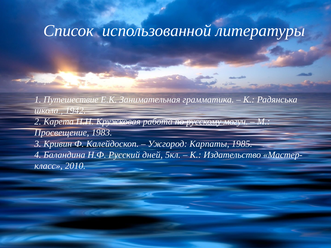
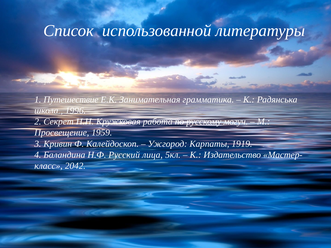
1942: 1942 -> 1996
Карета: Карета -> Секрет
1983: 1983 -> 1959
1985: 1985 -> 1919
дней: дней -> лица
2010: 2010 -> 2042
